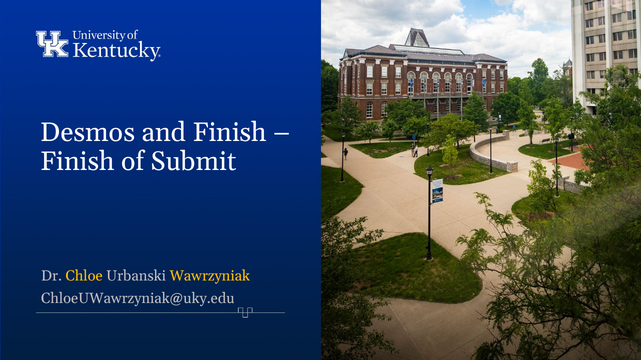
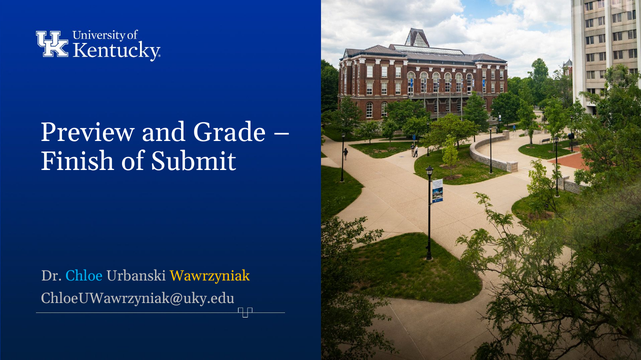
Desmos: Desmos -> Preview
and Finish: Finish -> Grade
Chloe colour: yellow -> light blue
